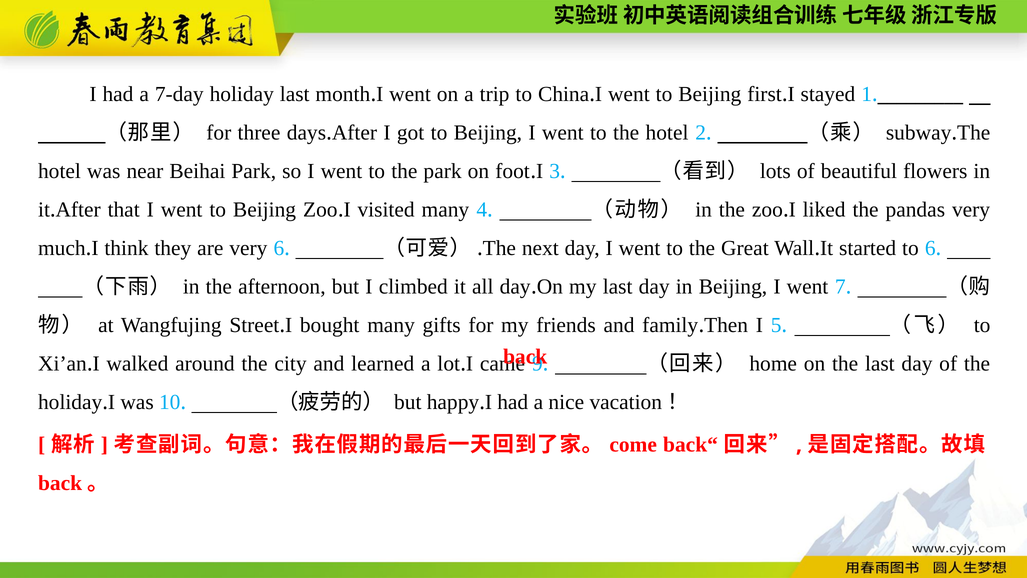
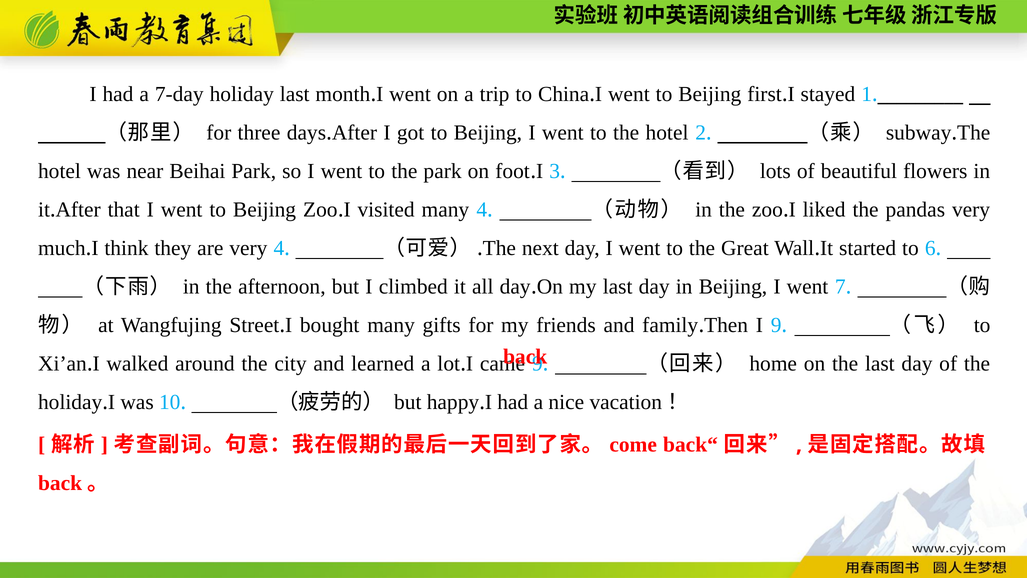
very 6: 6 -> 4
I 5: 5 -> 9
